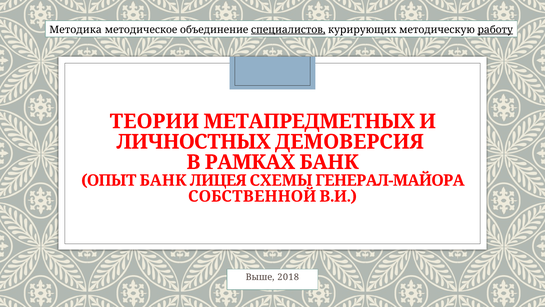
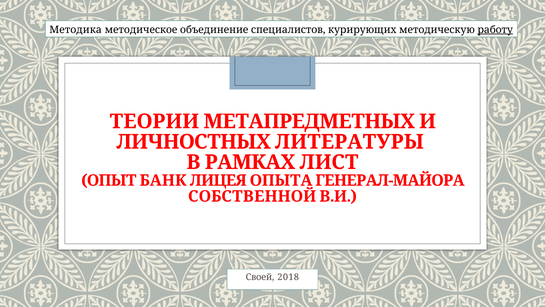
специалистов underline: present -> none
ДЕМОВЕРСИЯ: ДЕМОВЕРСИЯ -> ЛИТЕРАТУРЫ
РАМКАХ БАНК: БАНК -> ЛИСТ
СХЕМЫ: СХЕМЫ -> ОПЫТА
Выше: Выше -> Своей
